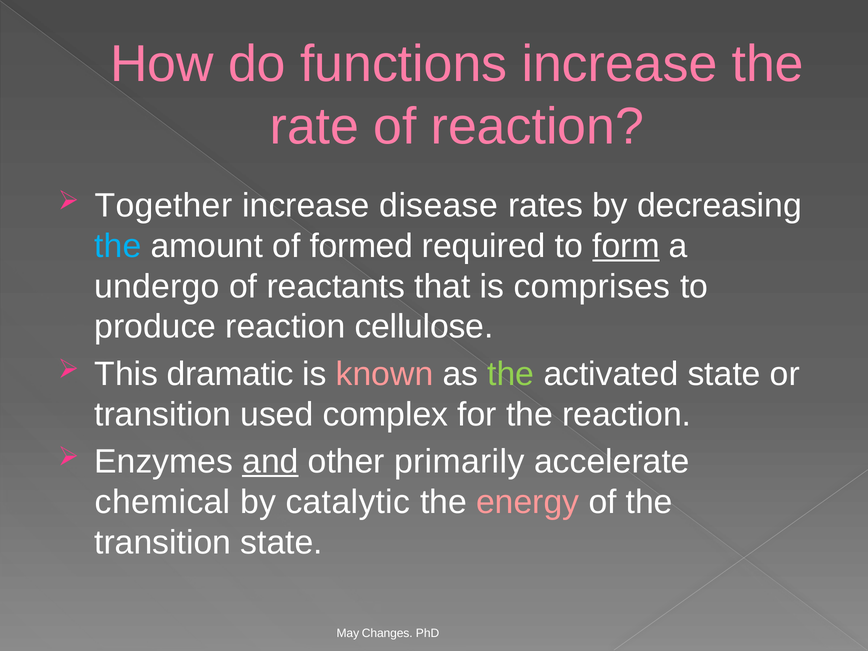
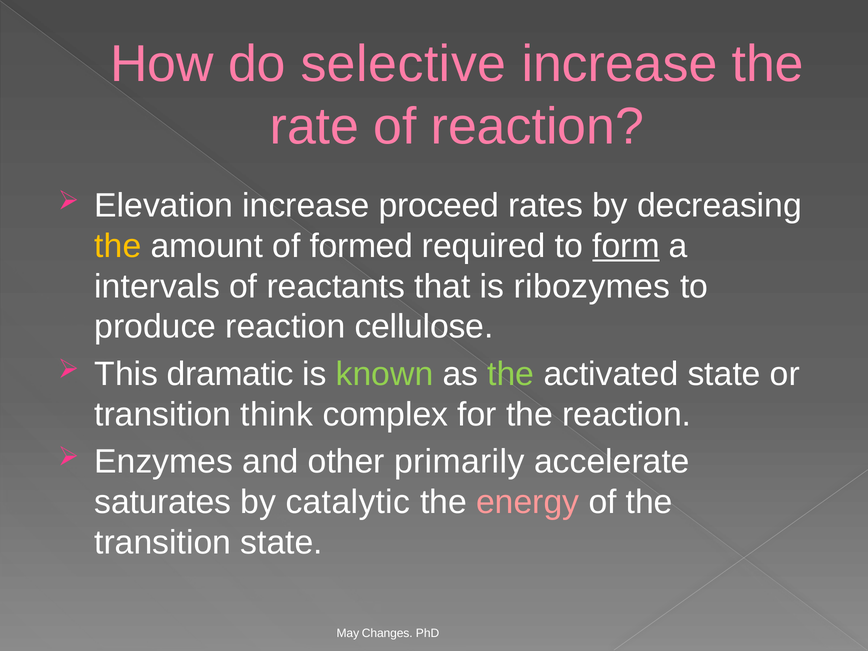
functions: functions -> selective
Together: Together -> Elevation
disease: disease -> proceed
the at (118, 246) colour: light blue -> yellow
undergo: undergo -> intervals
comprises: comprises -> ribozymes
known colour: pink -> light green
used: used -> think
and underline: present -> none
chemical: chemical -> saturates
